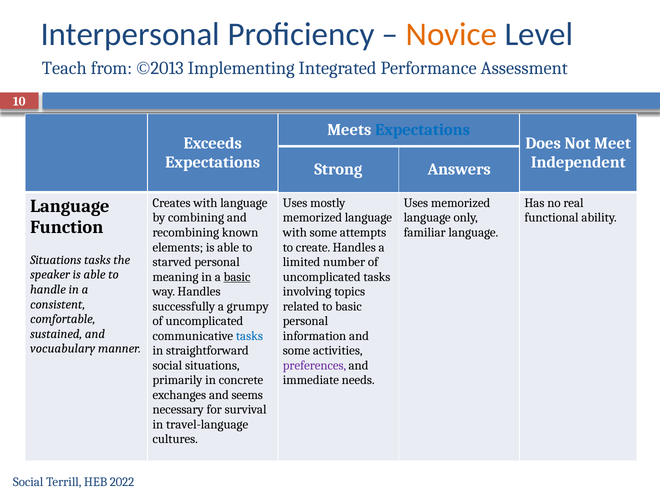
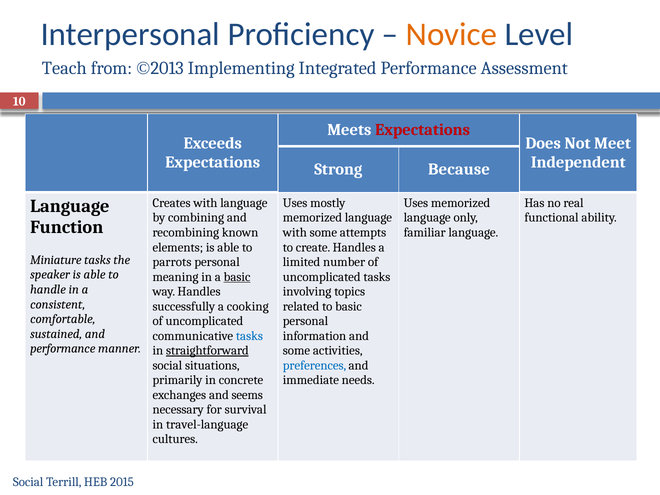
Expectations at (423, 130) colour: blue -> red
Answers: Answers -> Because
Situations at (56, 260): Situations -> Miniature
starved: starved -> parrots
grumpy: grumpy -> cooking
vocuabulary at (63, 349): vocuabulary -> performance
straightforward underline: none -> present
preferences colour: purple -> blue
2022: 2022 -> 2015
